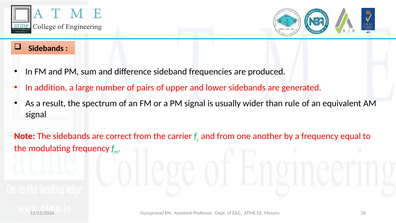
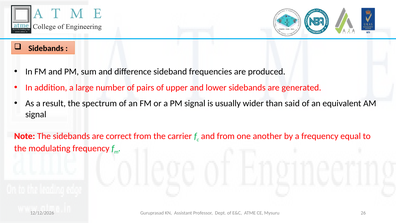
rule: rule -> said
